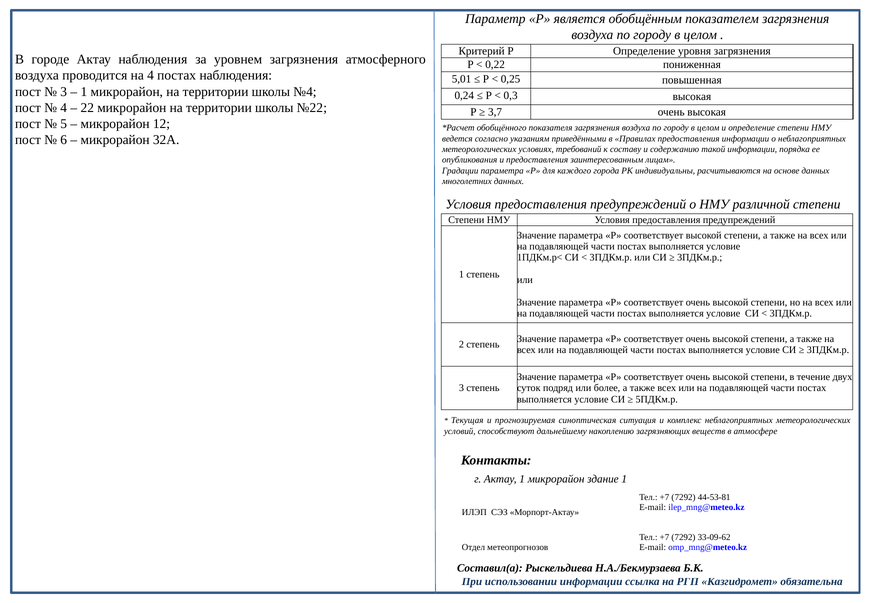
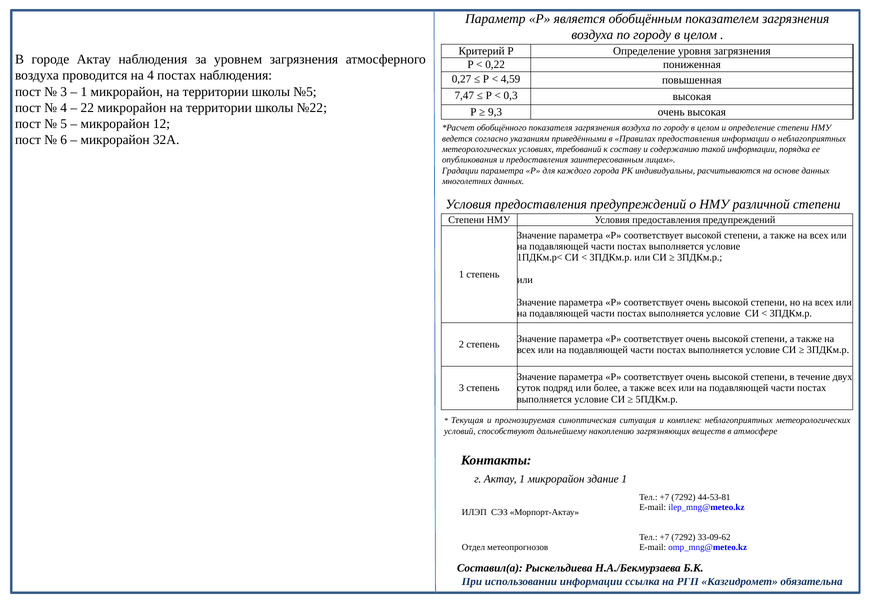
5,01: 5,01 -> 0,27
0,25: 0,25 -> 4,59
№4: №4 -> №5
0,24: 0,24 -> 7,47
3,7: 3,7 -> 9,3
